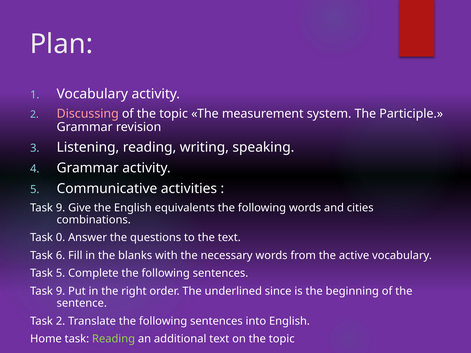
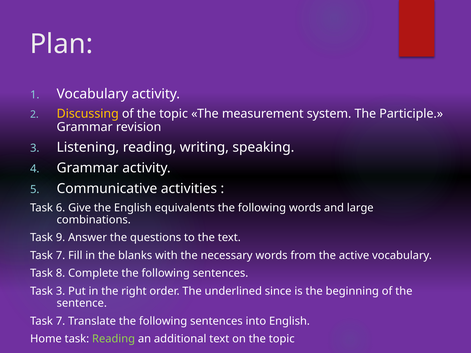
Discussing colour: pink -> yellow
9 at (61, 208): 9 -> 6
cities: cities -> large
0: 0 -> 9
6 at (61, 256): 6 -> 7
Task 5: 5 -> 8
9 at (61, 291): 9 -> 3
2 at (61, 321): 2 -> 7
